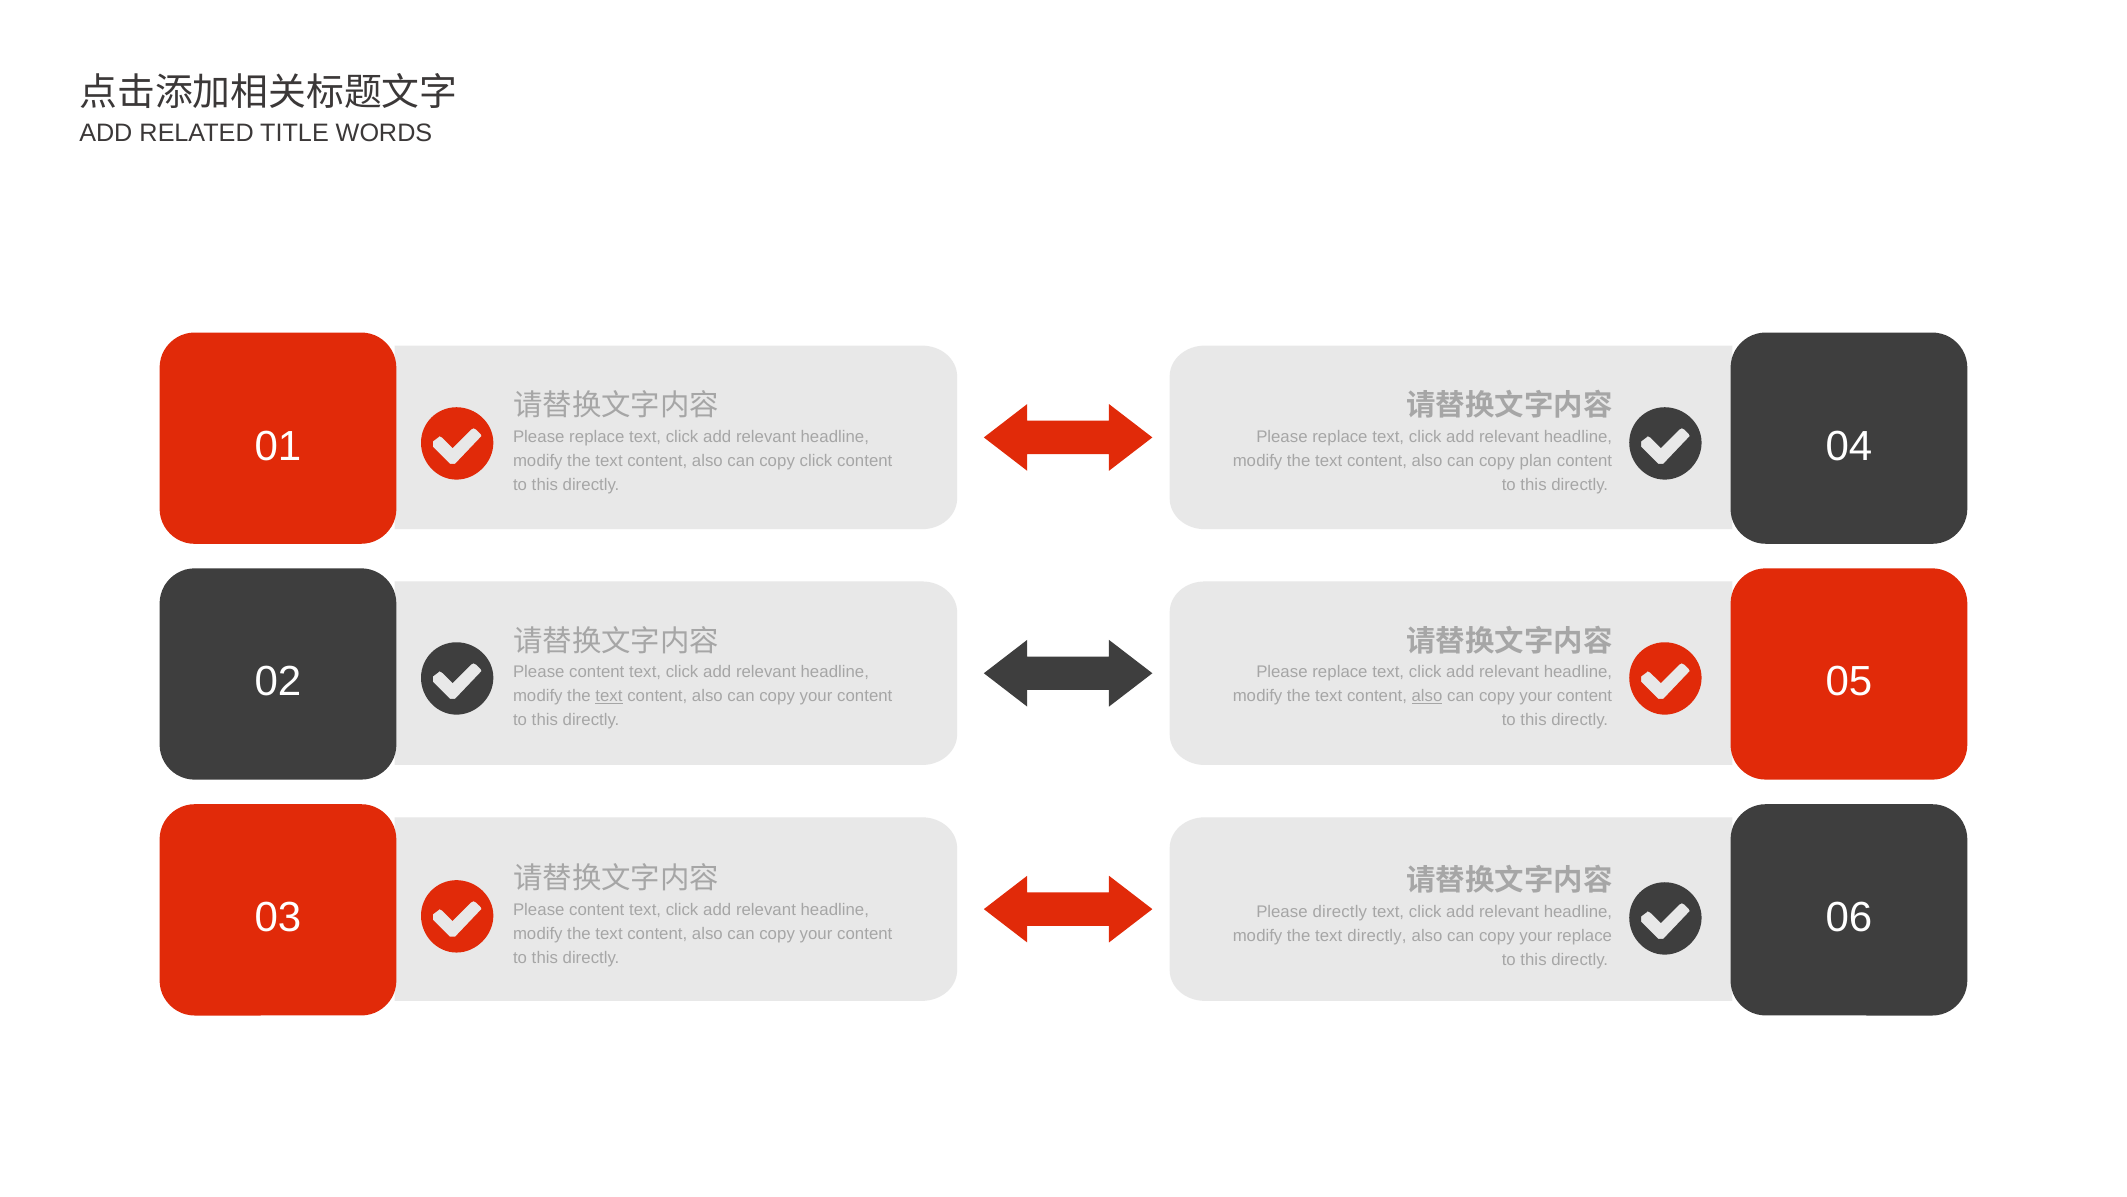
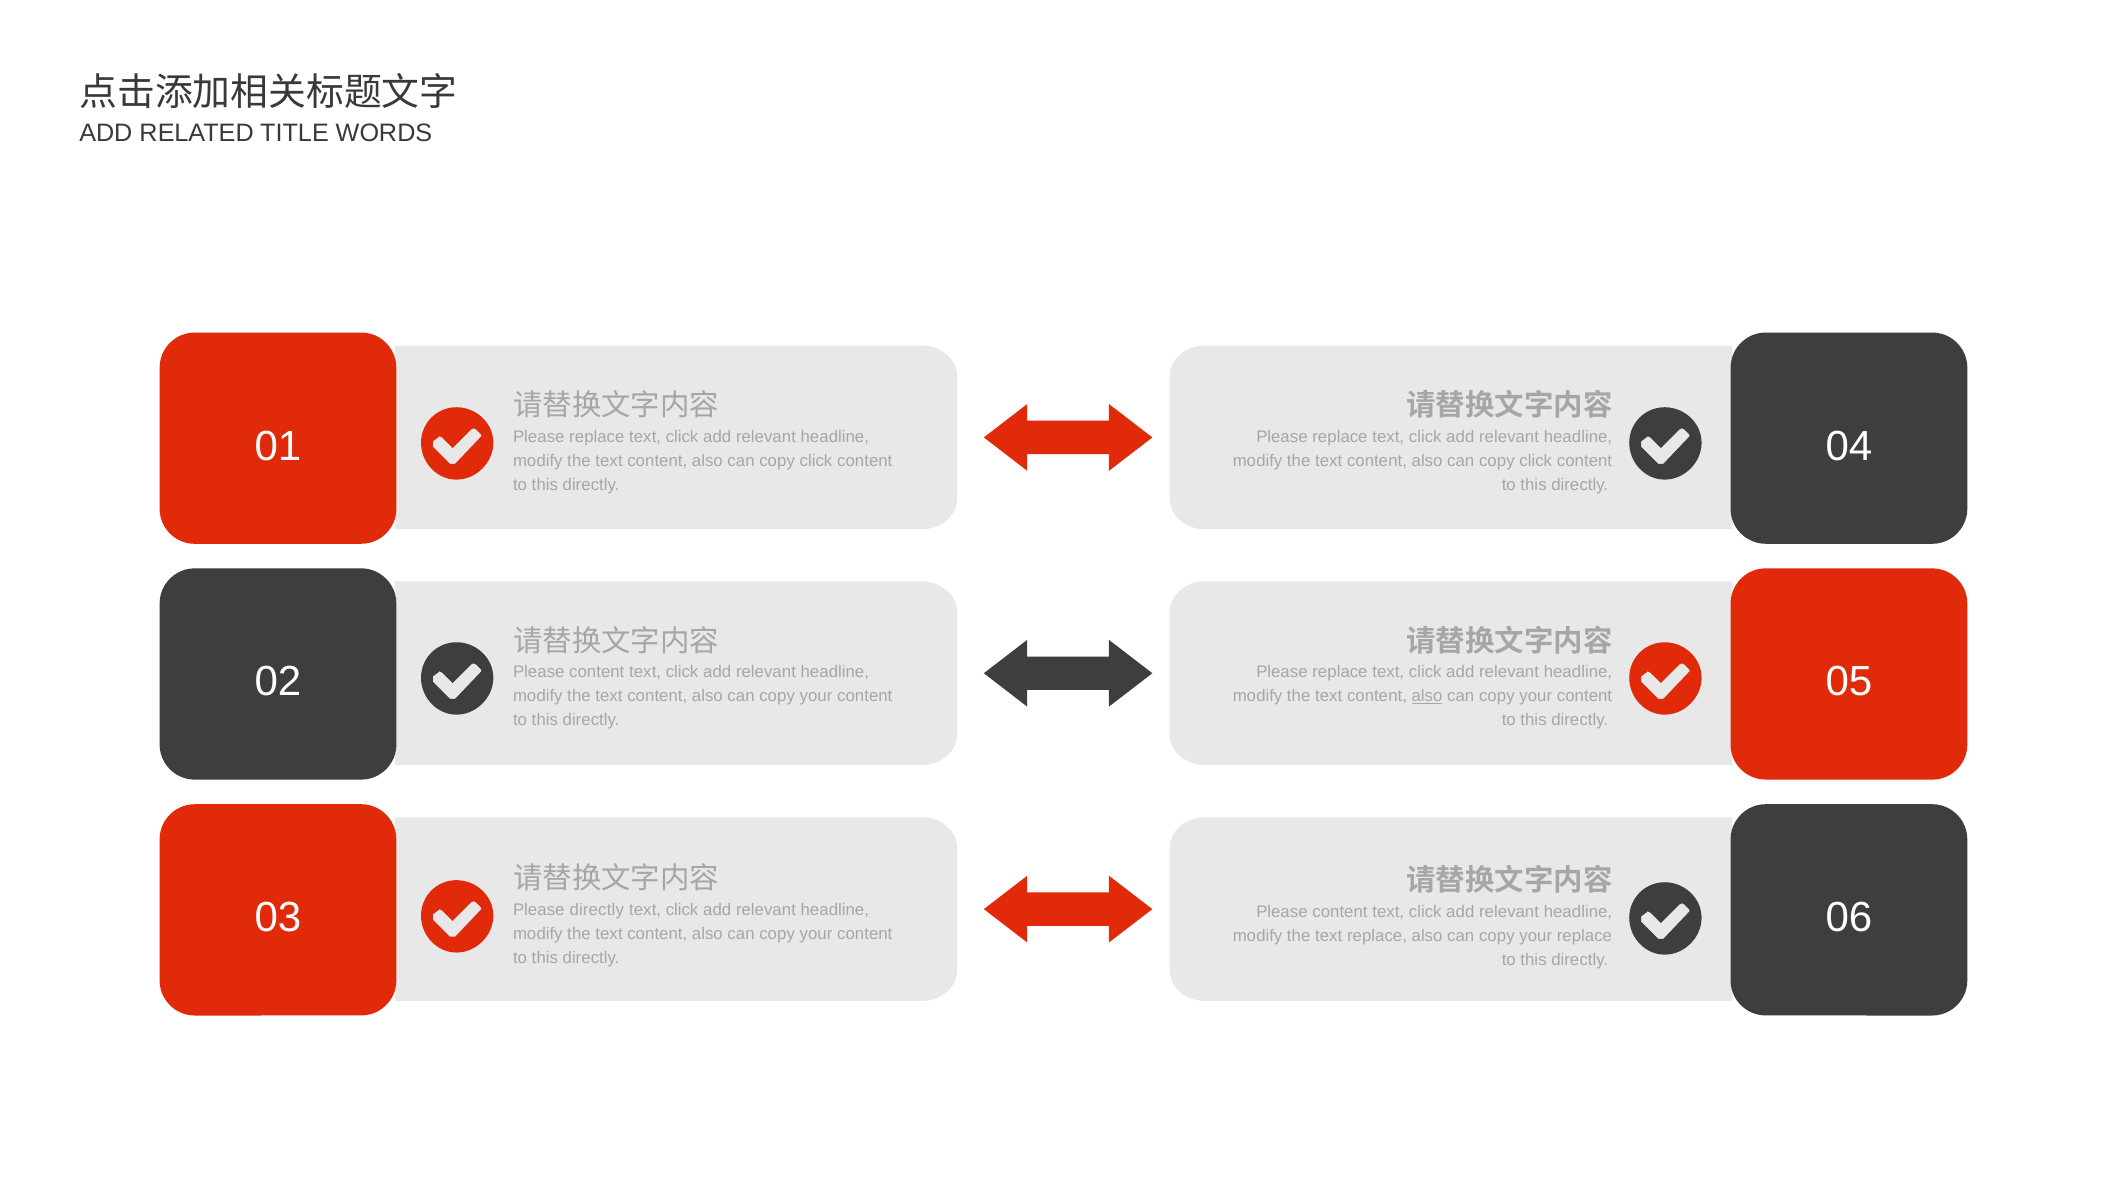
plan at (1536, 461): plan -> click
text at (609, 696) underline: present -> none
content at (597, 910): content -> directly
directly at (1340, 912): directly -> content
text directly: directly -> replace
